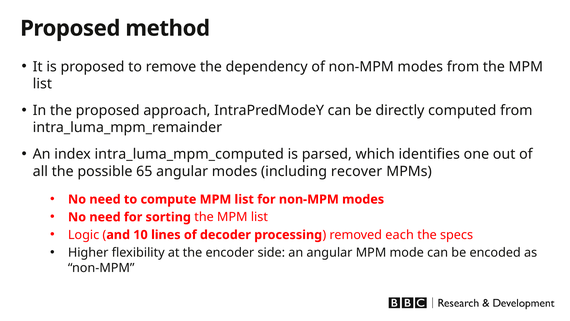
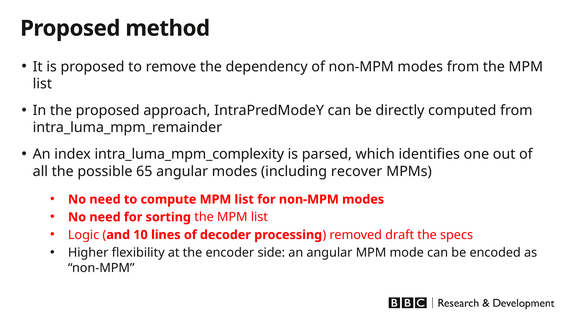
intra_luma_mpm_computed: intra_luma_mpm_computed -> intra_luma_mpm_complexity
each: each -> draft
